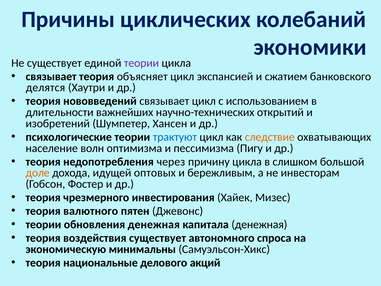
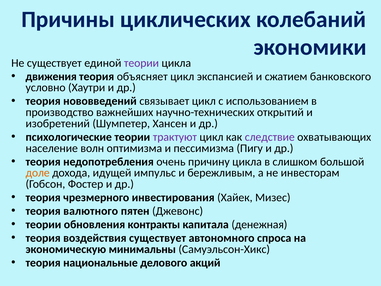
связывает at (51, 76): связывает -> движения
делятся: делятся -> условно
длительности: длительности -> производство
трактуют colour: blue -> purple
следствие colour: orange -> purple
через: через -> очень
оптовых: оптовых -> импульс
обновления денежная: денежная -> контракты
